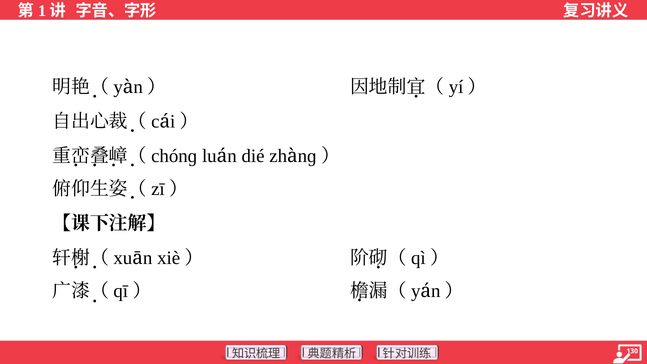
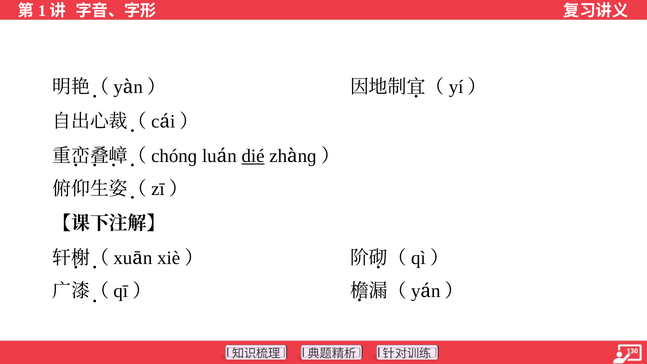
dié underline: none -> present
